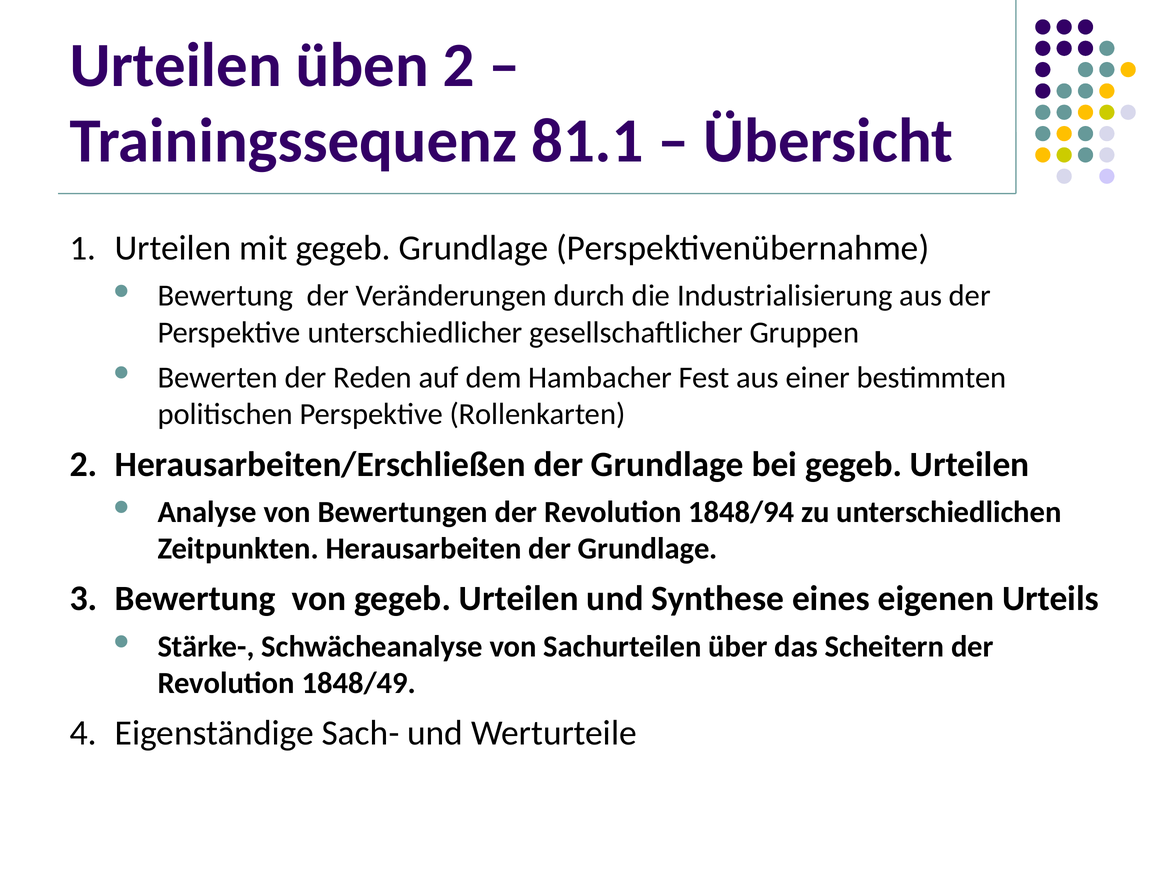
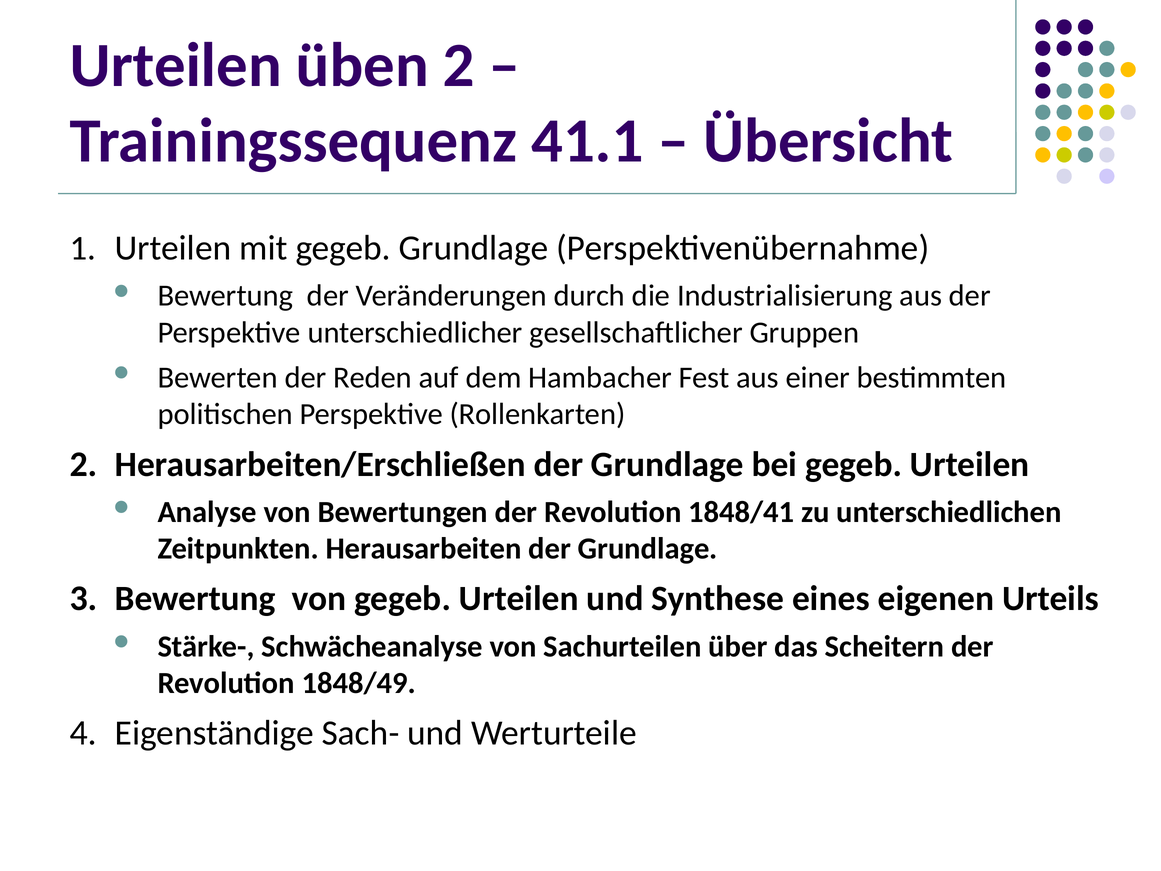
81.1: 81.1 -> 41.1
1848/94: 1848/94 -> 1848/41
